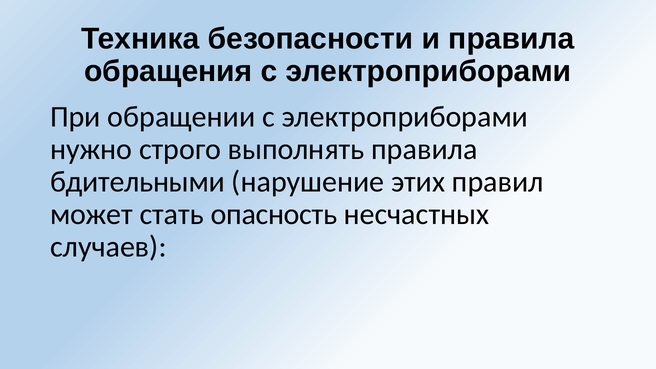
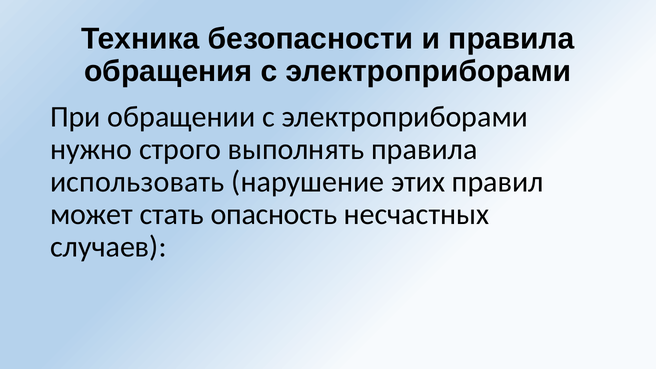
бдительными: бдительными -> использовать
